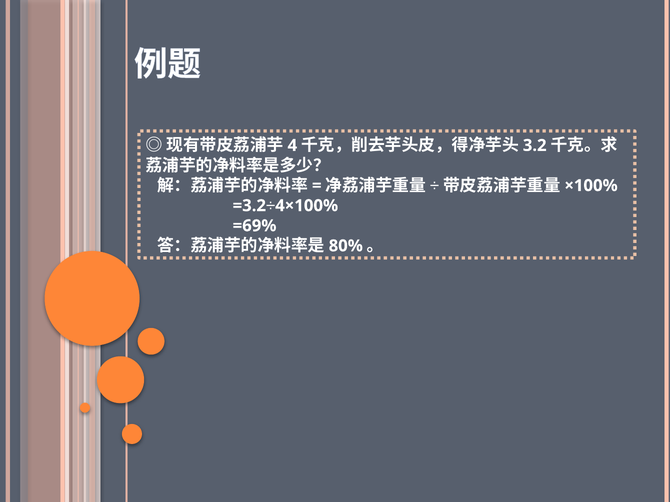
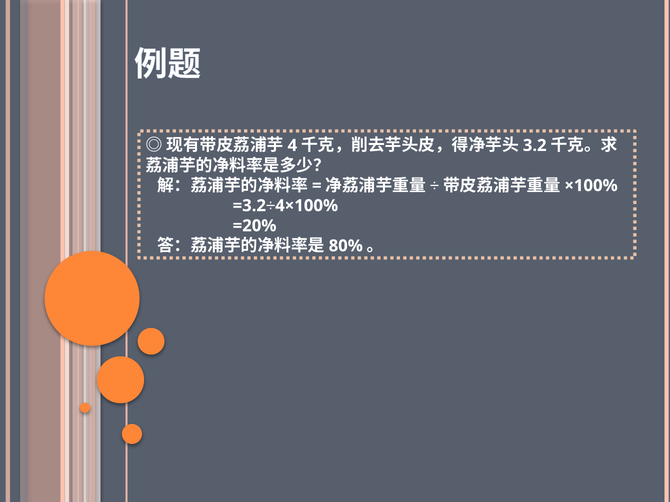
=69%: =69% -> =20%
